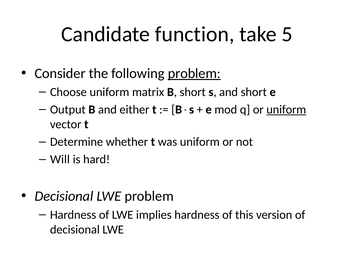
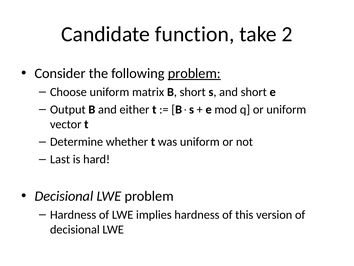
5: 5 -> 2
uniform at (286, 109) underline: present -> none
Will: Will -> Last
